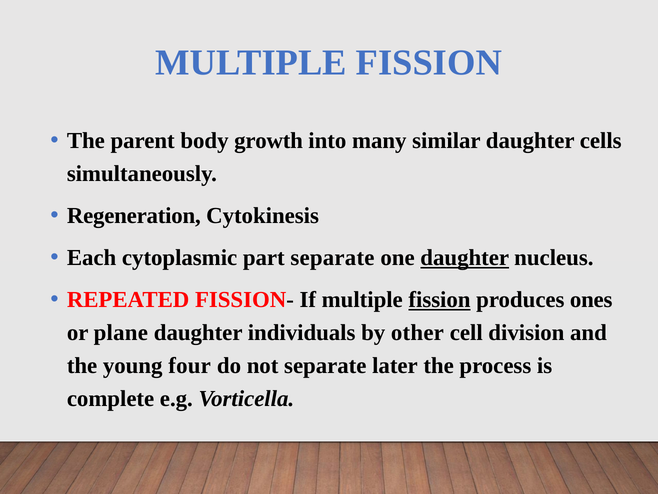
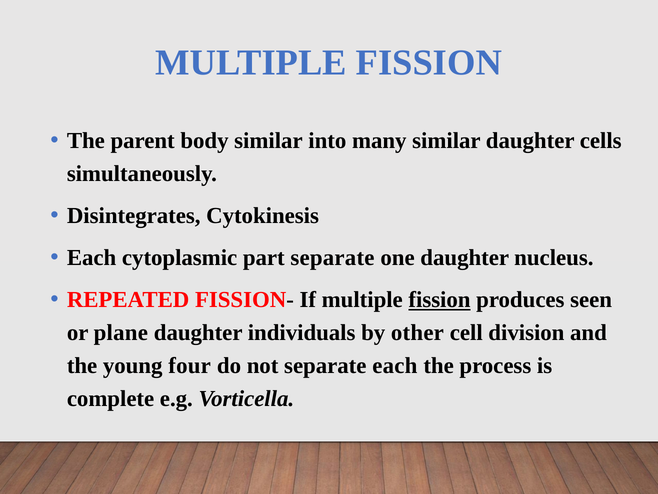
body growth: growth -> similar
Regeneration: Regeneration -> Disintegrates
daughter at (465, 258) underline: present -> none
ones: ones -> seen
separate later: later -> each
